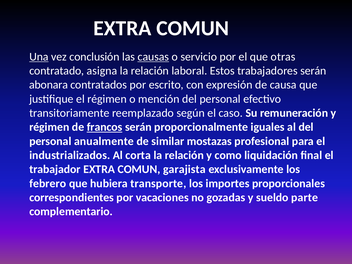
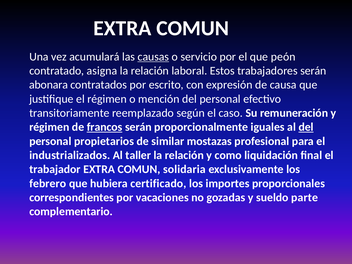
Una underline: present -> none
conclusión: conclusión -> acumulará
otras: otras -> peón
del at (306, 127) underline: none -> present
anualmente: anualmente -> propietarios
corta: corta -> taller
garajista: garajista -> solidaria
transporte: transporte -> certificado
